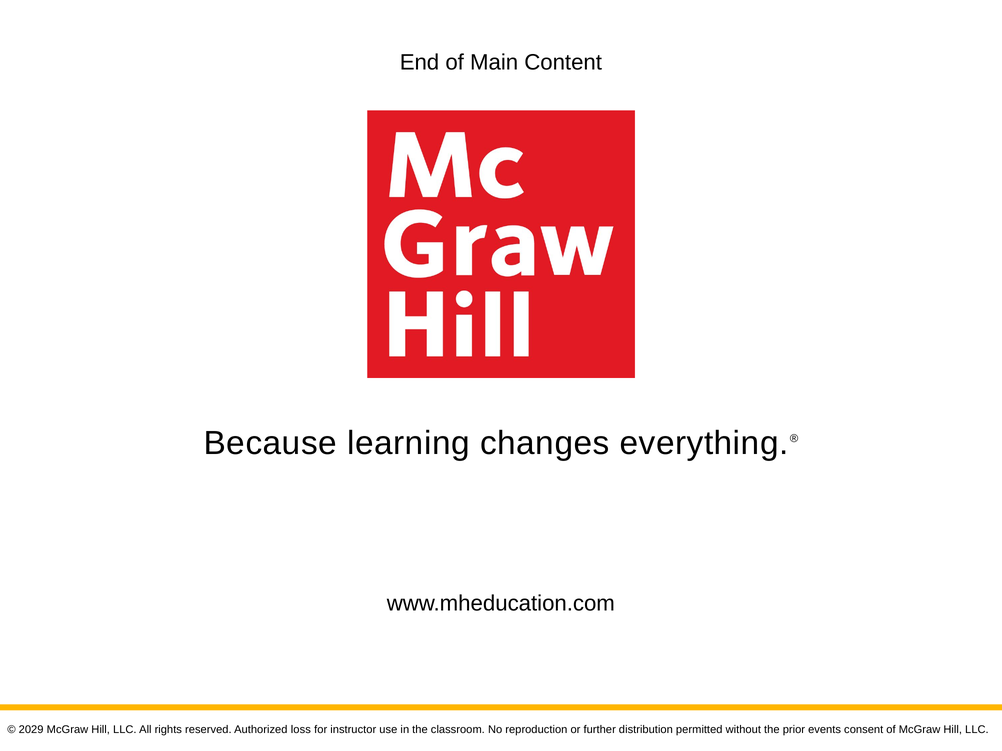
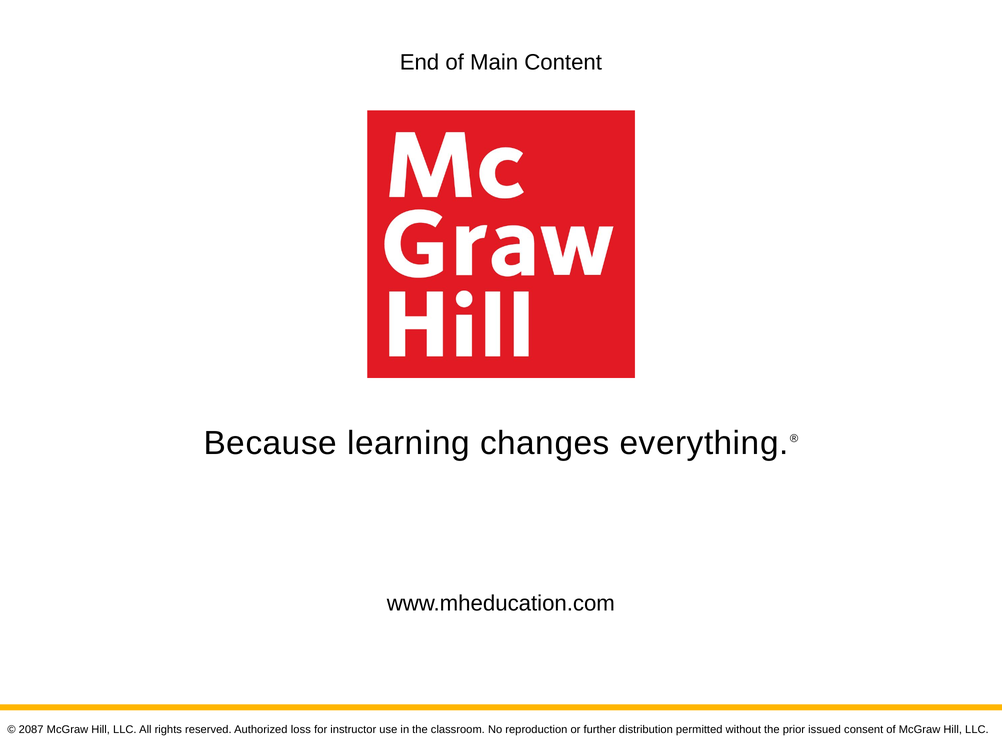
2029: 2029 -> 2087
events: events -> issued
